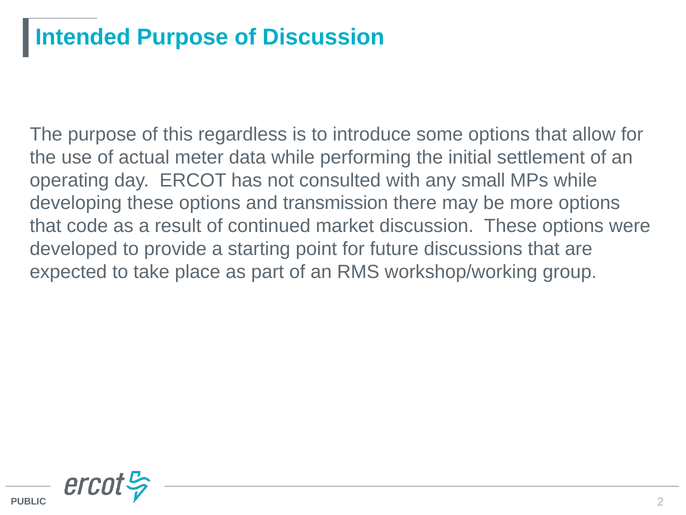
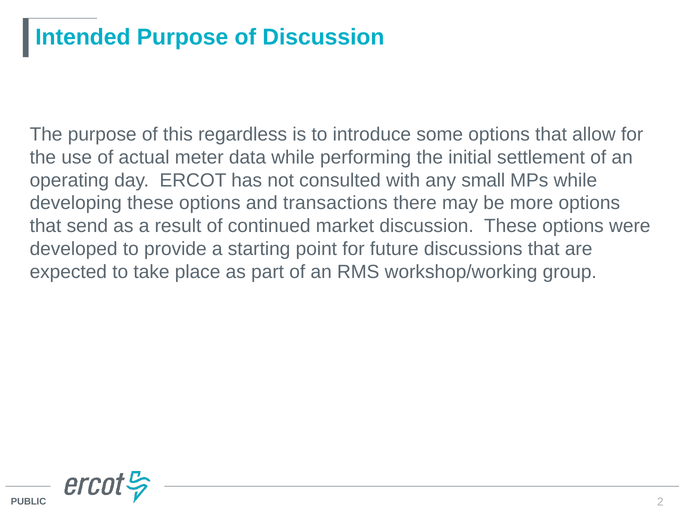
transmission: transmission -> transactions
code: code -> send
